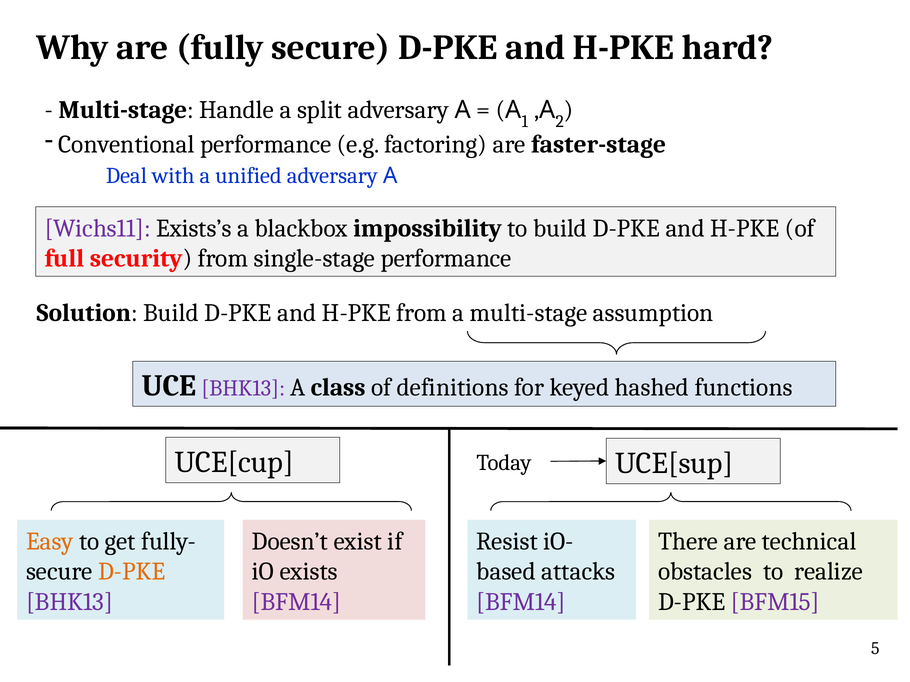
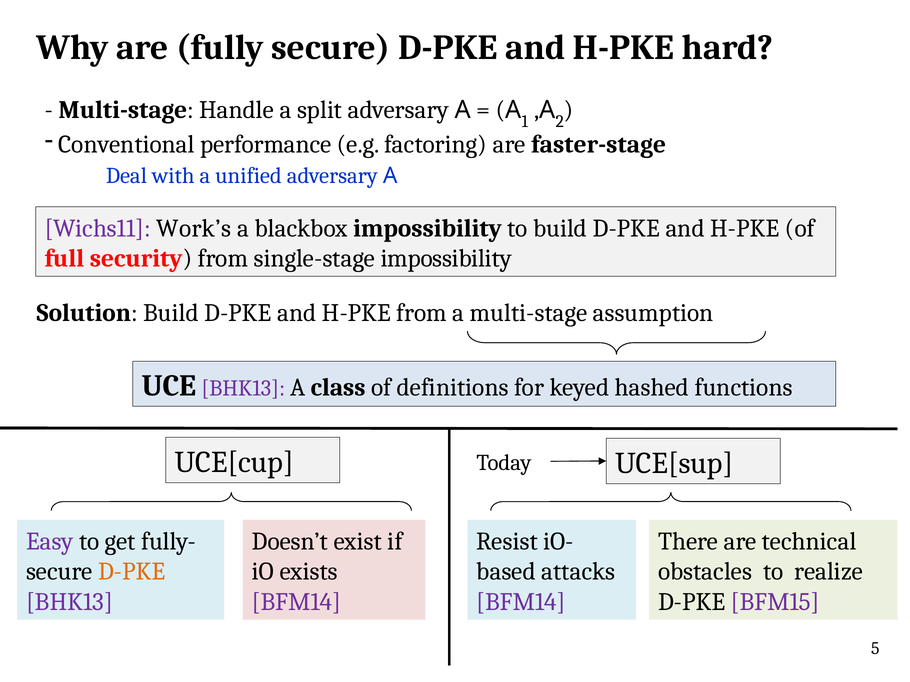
Exists’s: Exists’s -> Work’s
single-stage performance: performance -> impossibility
Easy colour: orange -> purple
